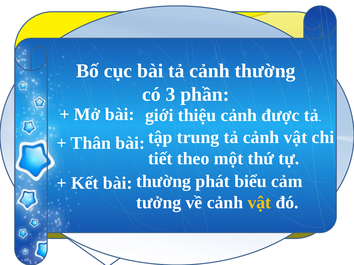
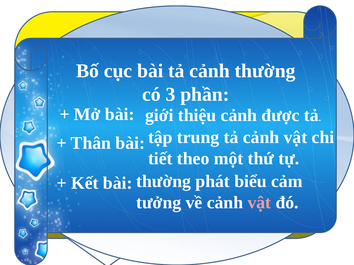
vật at (259, 203) colour: yellow -> pink
